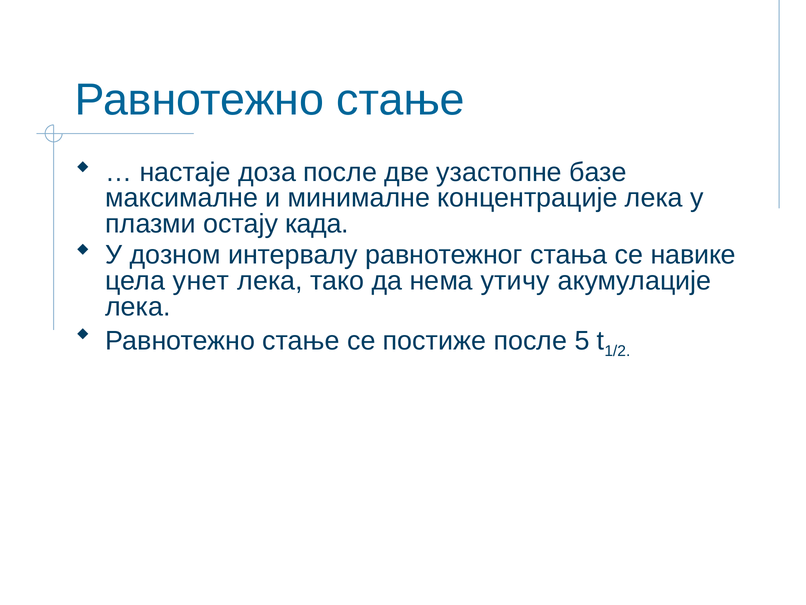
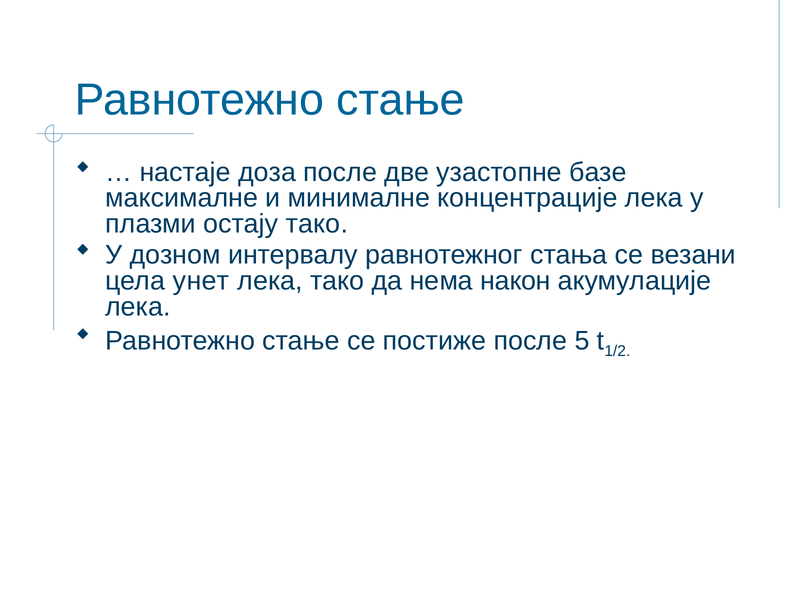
остају када: када -> тако
навике: навике -> везани
утичу: утичу -> након
